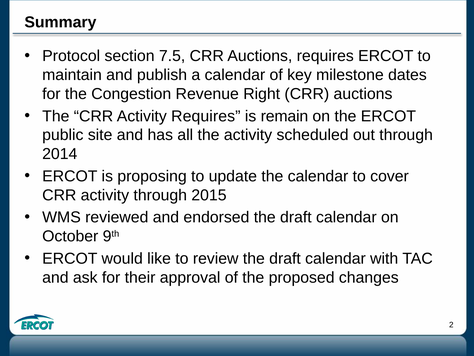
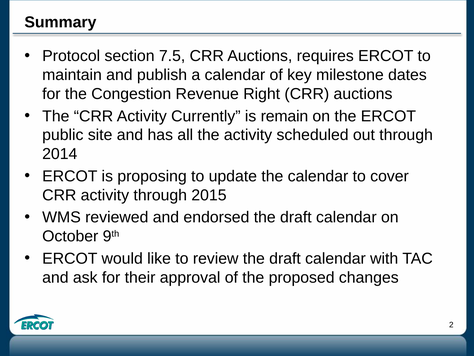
Activity Requires: Requires -> Currently
